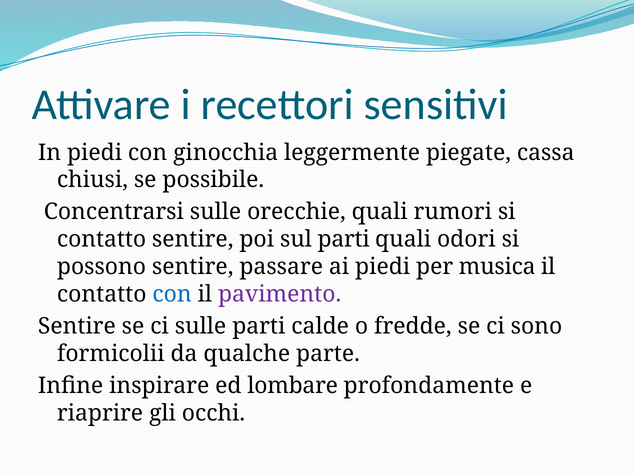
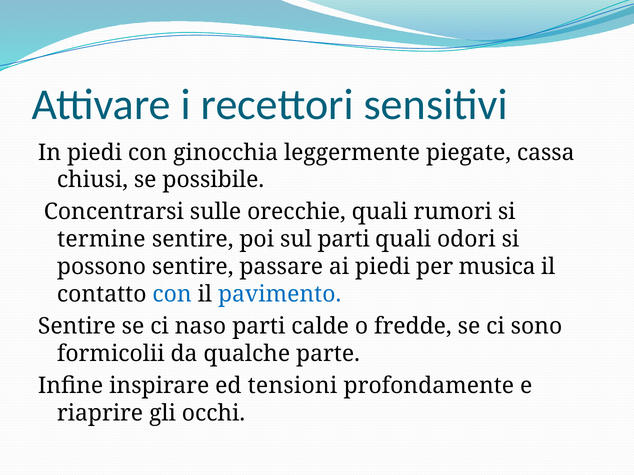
contatto at (102, 240): contatto -> termine
pavimento colour: purple -> blue
ci sulle: sulle -> naso
lombare: lombare -> tensioni
